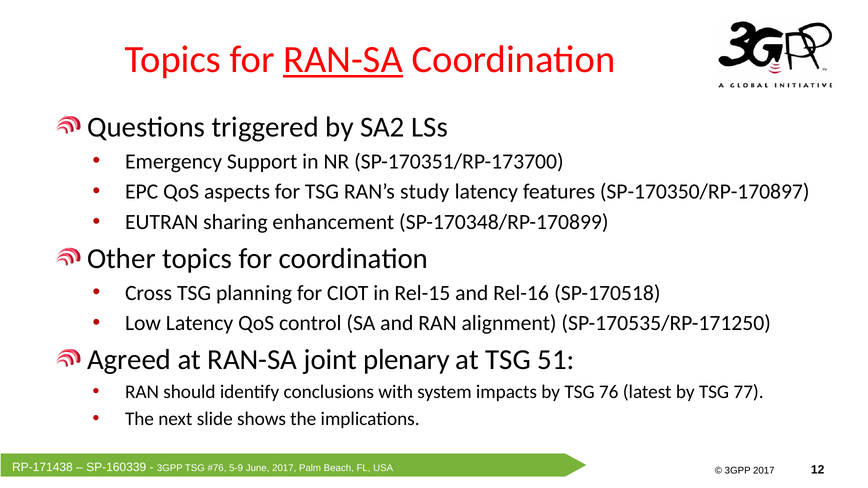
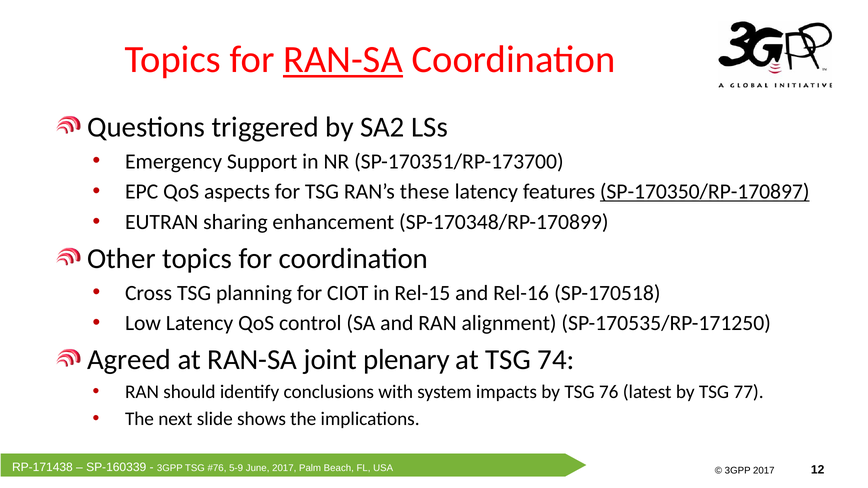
study: study -> these
SP-170350/RP-170897 underline: none -> present
51: 51 -> 74
